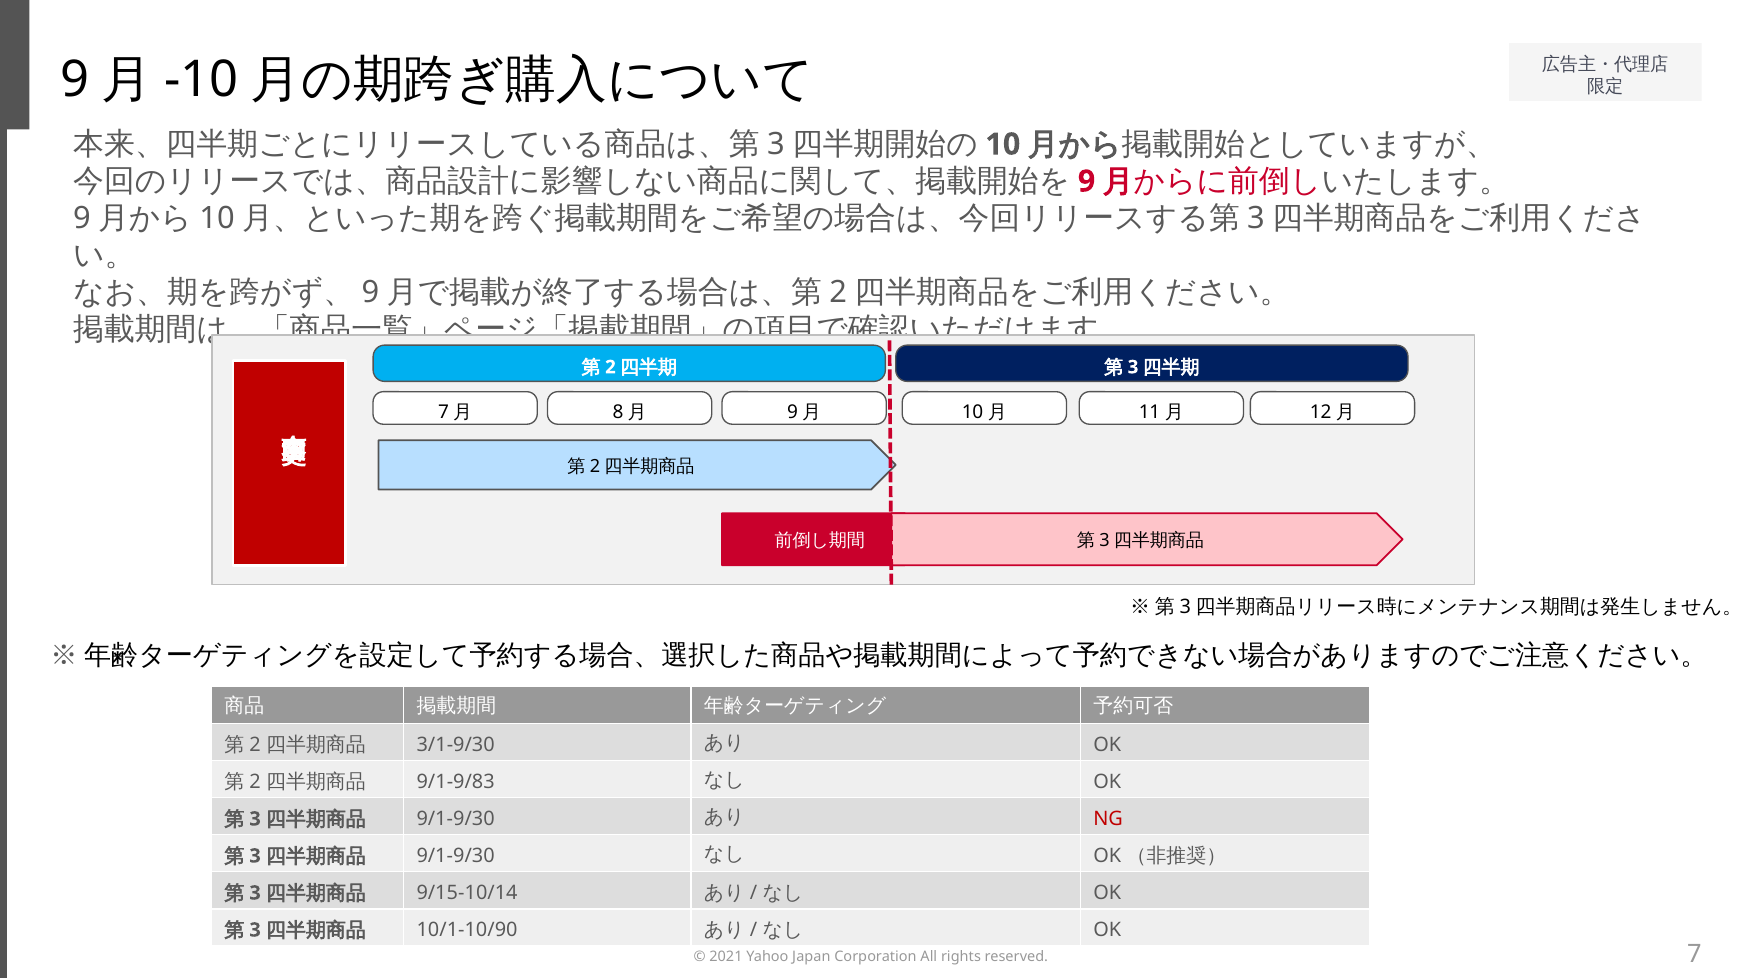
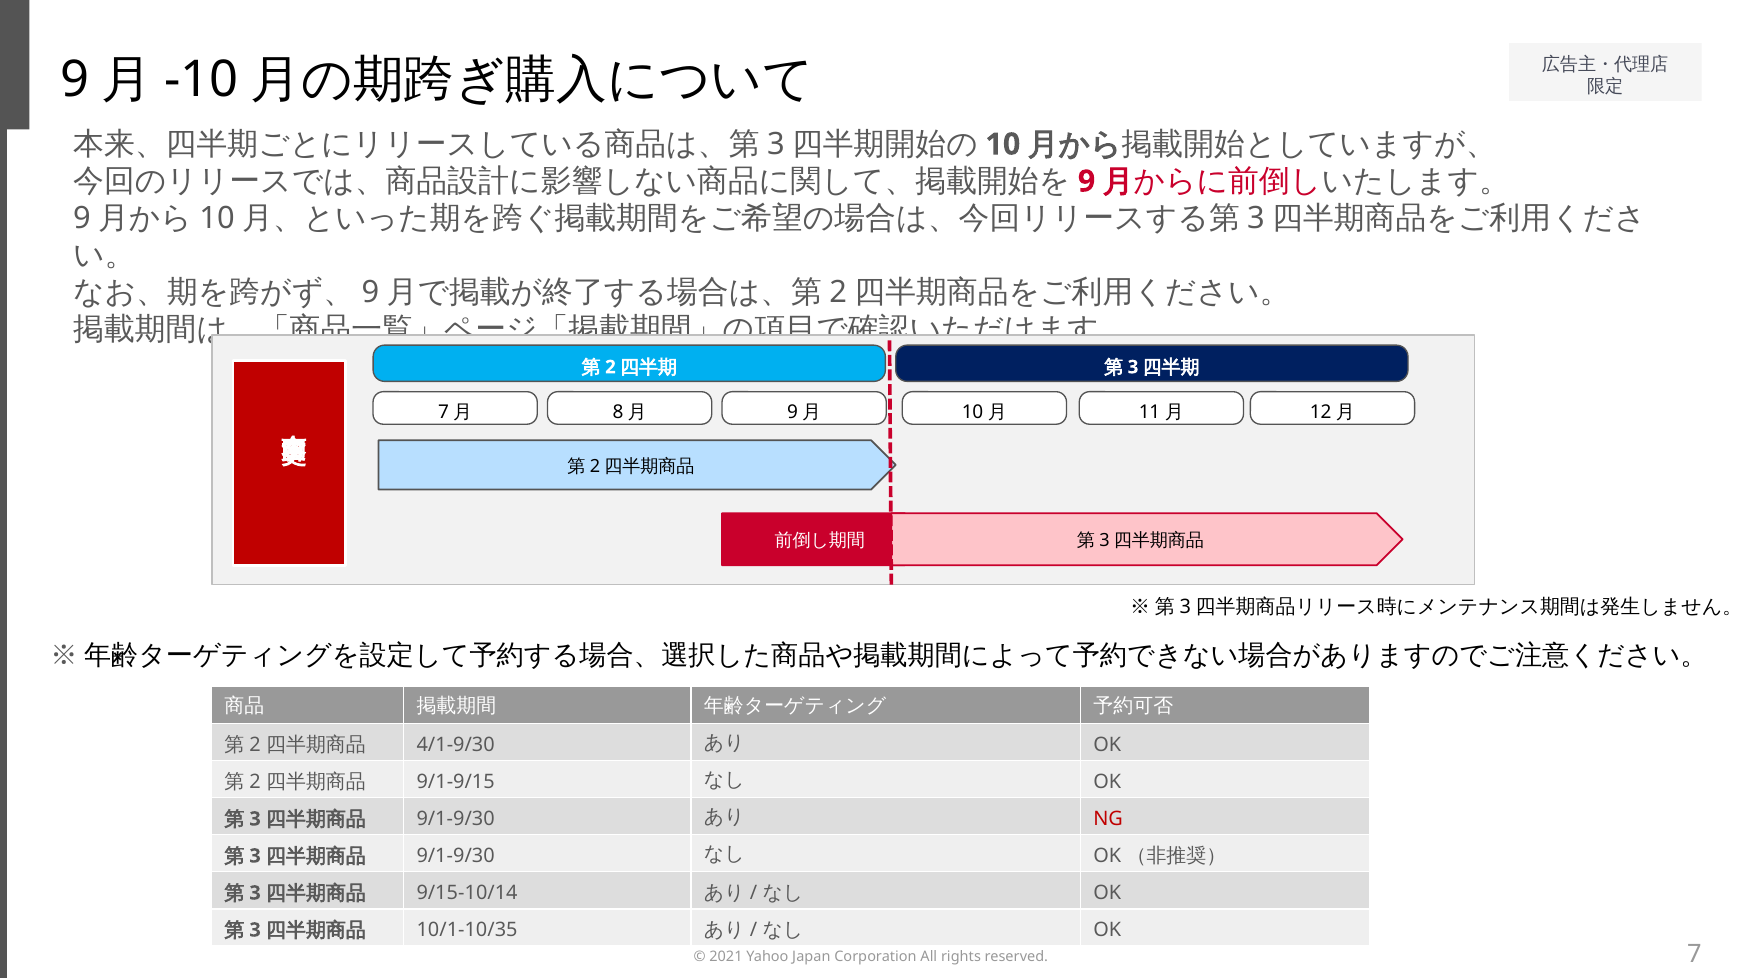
3/1-9/30: 3/1-9/30 -> 4/1-9/30
9/1-9/83: 9/1-9/83 -> 9/1-9/15
10/1-10/90: 10/1-10/90 -> 10/1-10/35
